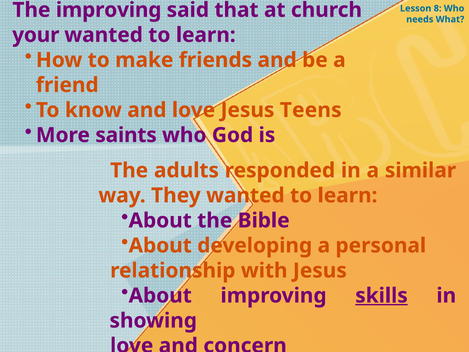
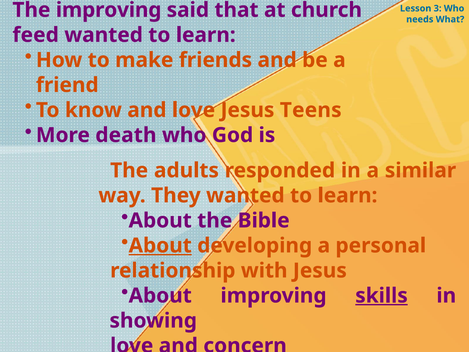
8: 8 -> 3
your: your -> feed
saints: saints -> death
About at (160, 245) underline: none -> present
